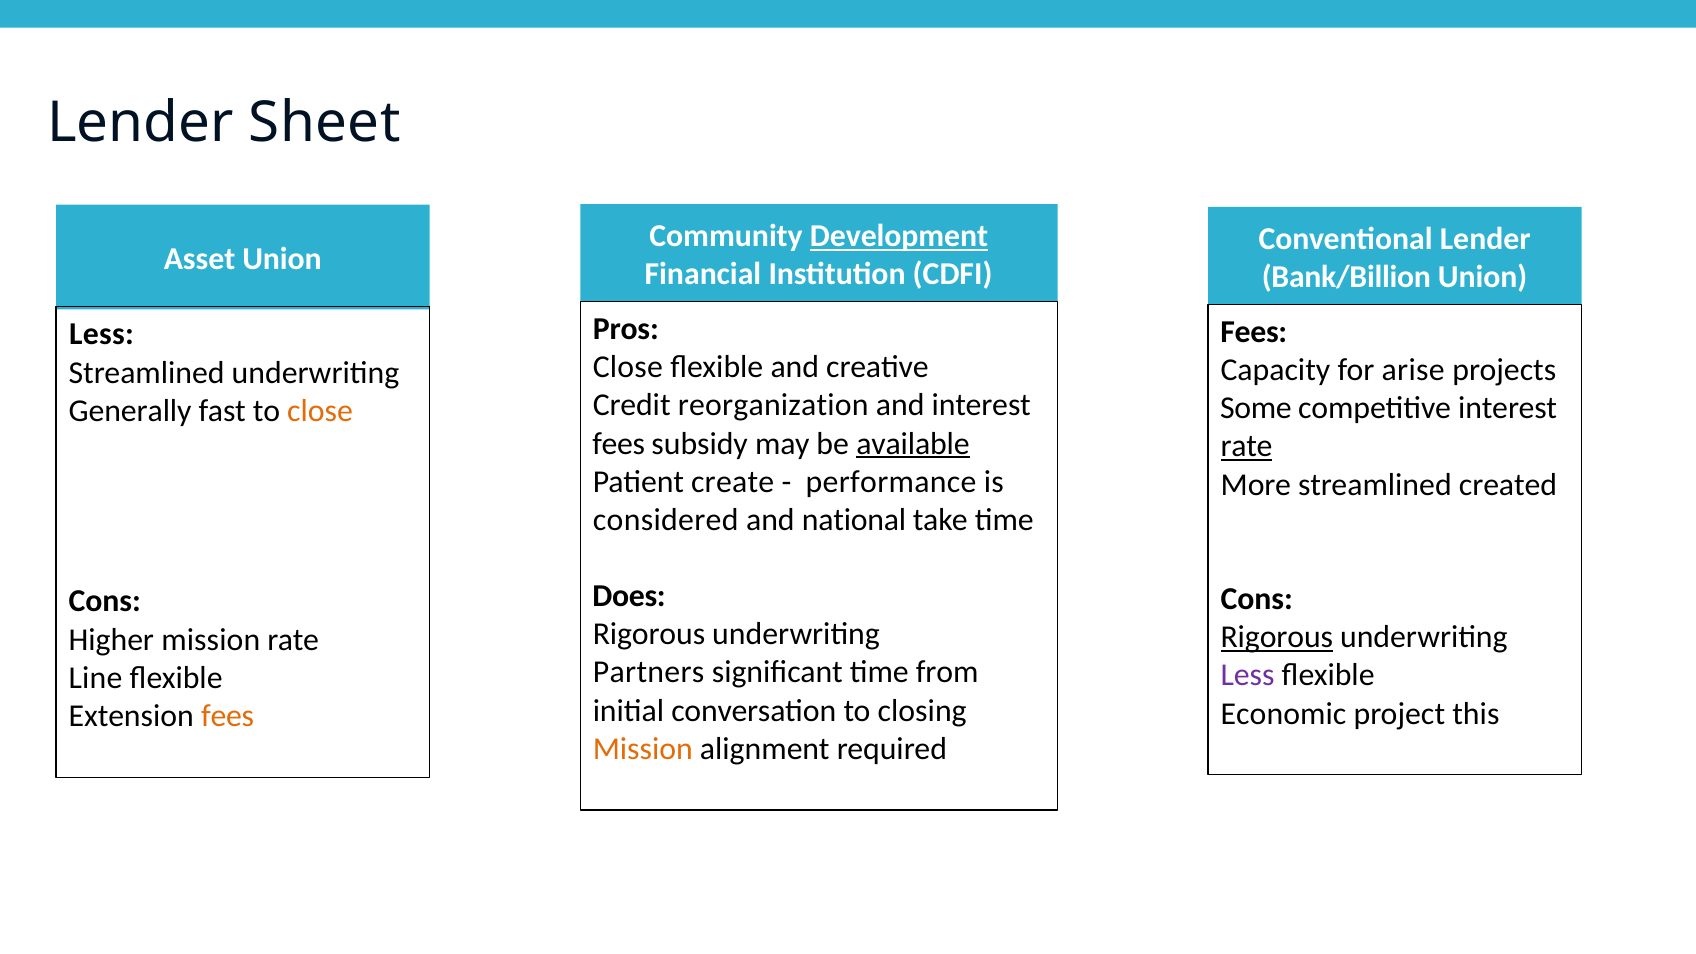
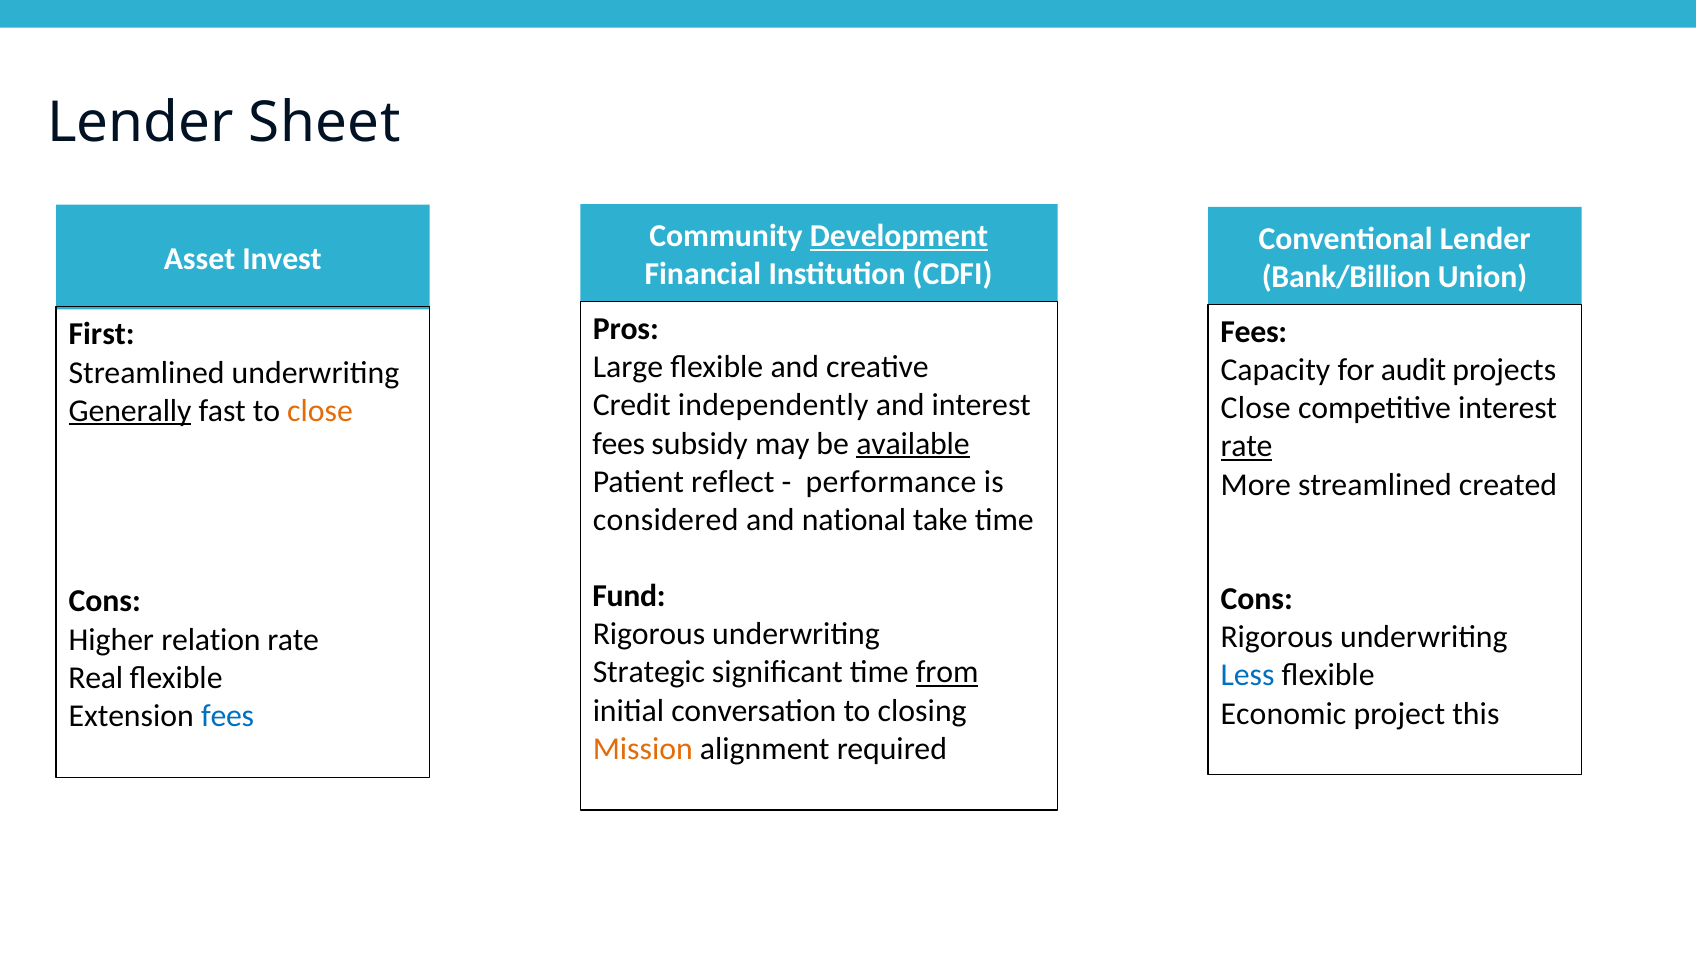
Asset Union: Union -> Invest
Less at (102, 334): Less -> First
Close at (628, 367): Close -> Large
arise: arise -> audit
reorganization: reorganization -> independently
Some at (1256, 408): Some -> Close
Generally underline: none -> present
create: create -> reflect
Does: Does -> Fund
Rigorous at (1277, 637) underline: present -> none
Higher mission: mission -> relation
Partners: Partners -> Strategic
from underline: none -> present
Less at (1248, 675) colour: purple -> blue
Line: Line -> Real
fees at (228, 716) colour: orange -> blue
